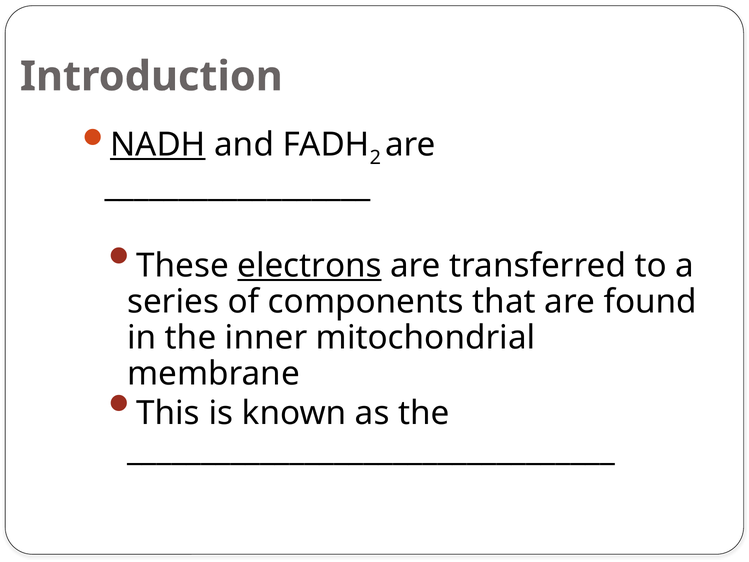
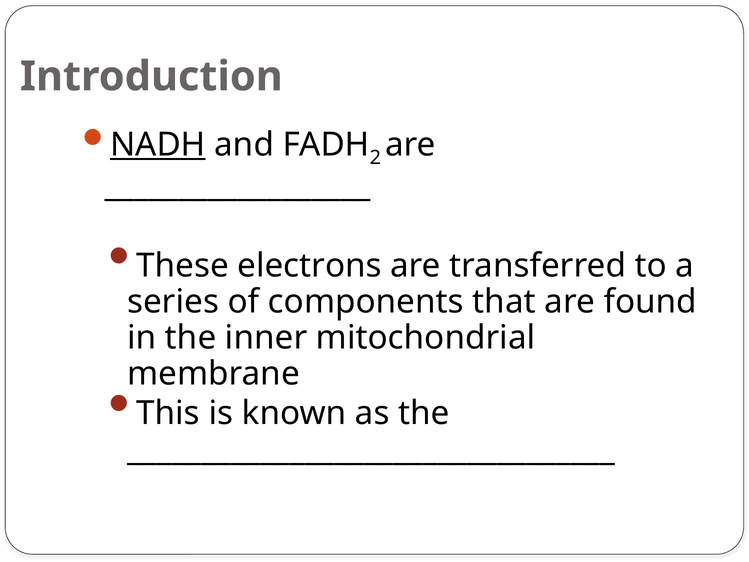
electrons underline: present -> none
